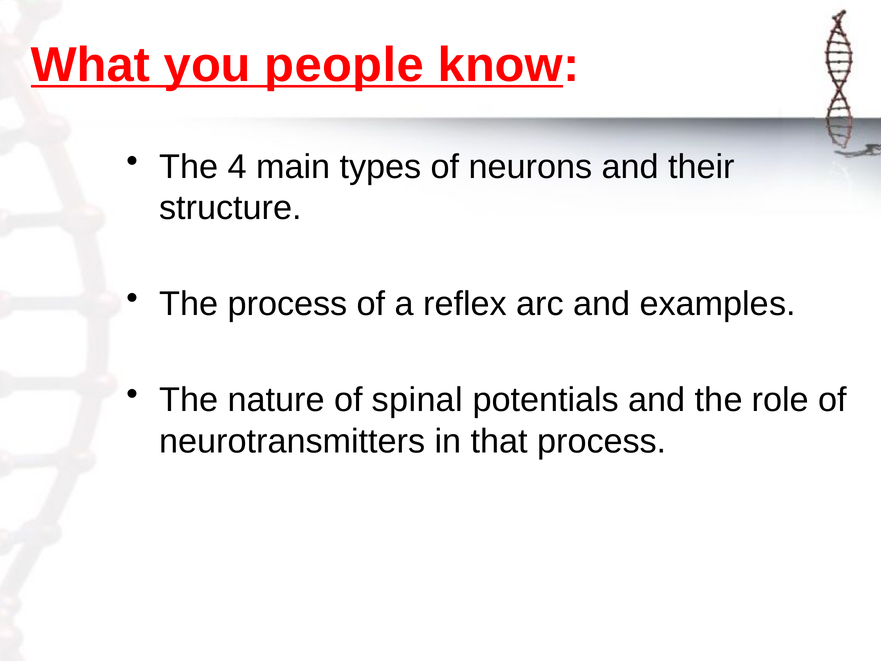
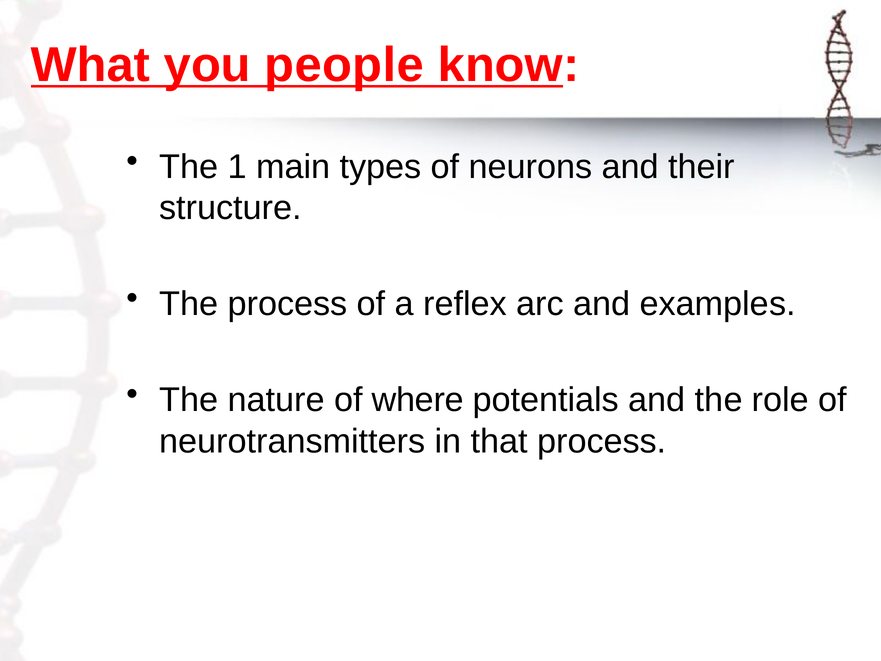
4: 4 -> 1
spinal: spinal -> where
